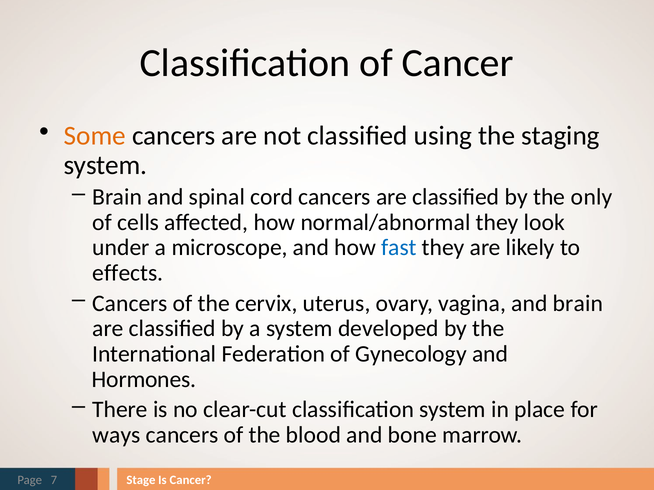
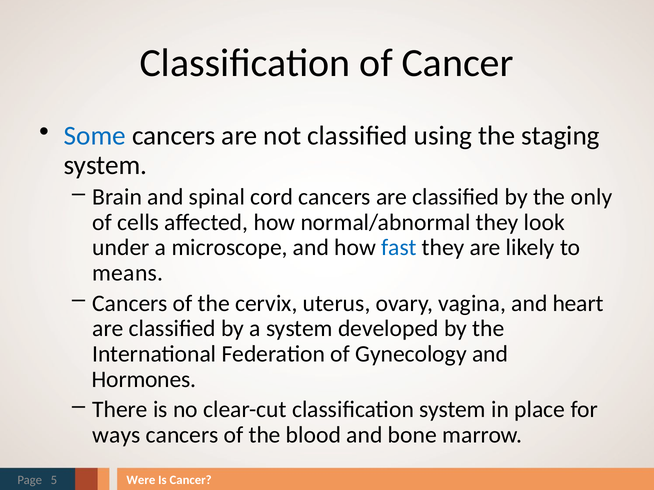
Some colour: orange -> blue
effects: effects -> means
and brain: brain -> heart
7: 7 -> 5
Stage: Stage -> Were
